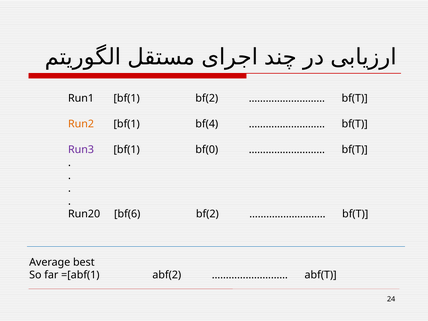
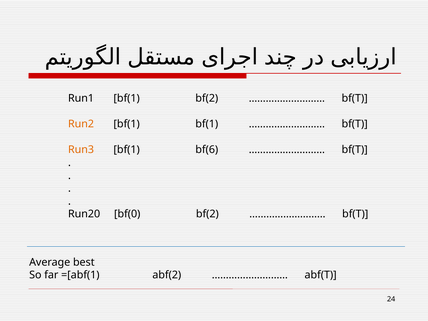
bf(1 bf(4: bf(4 -> bf(1
Run3 colour: purple -> orange
bf(0: bf(0 -> bf(6
bf(6: bf(6 -> bf(0
